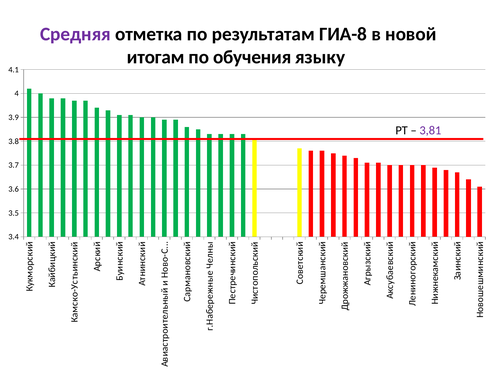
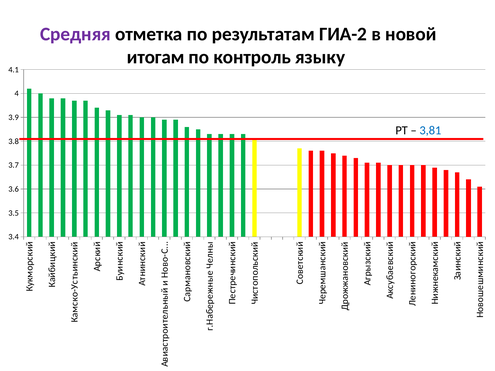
ГИА-8: ГИА-8 -> ГИА-2
обучения: обучения -> контроль
3,81 colour: purple -> blue
